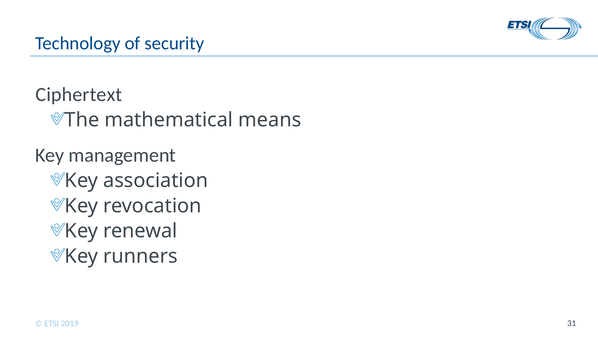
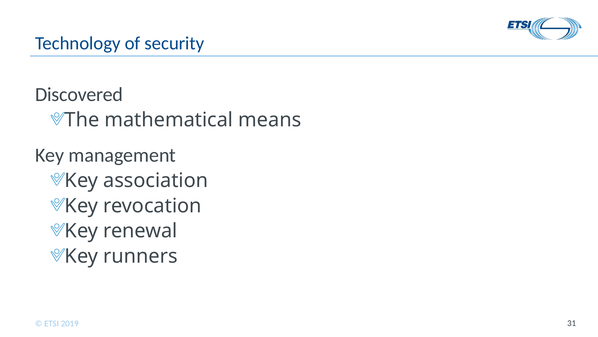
Ciphertext: Ciphertext -> Discovered
